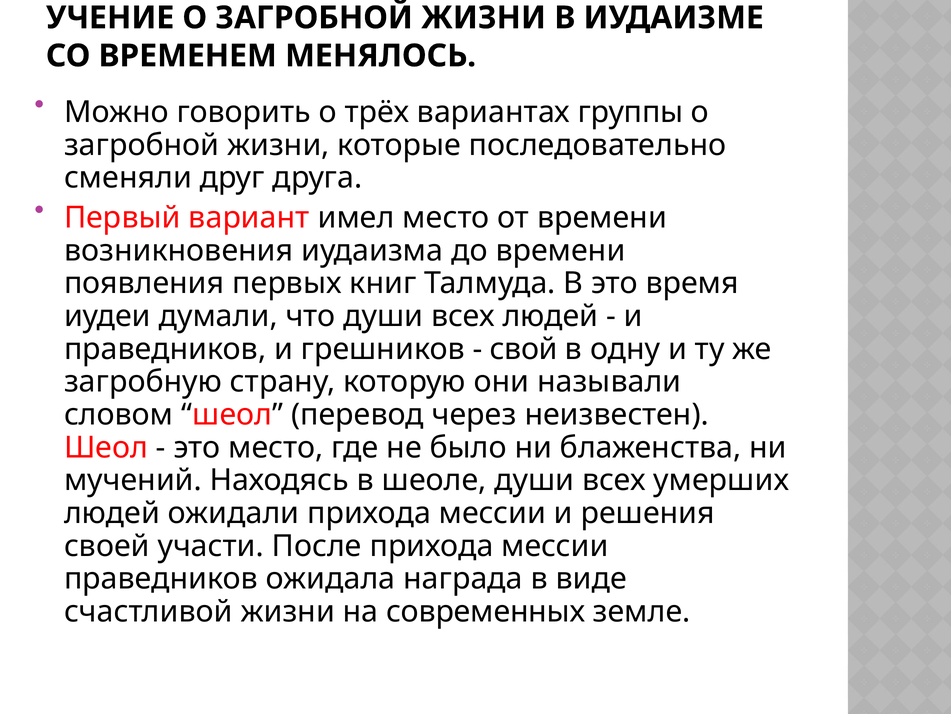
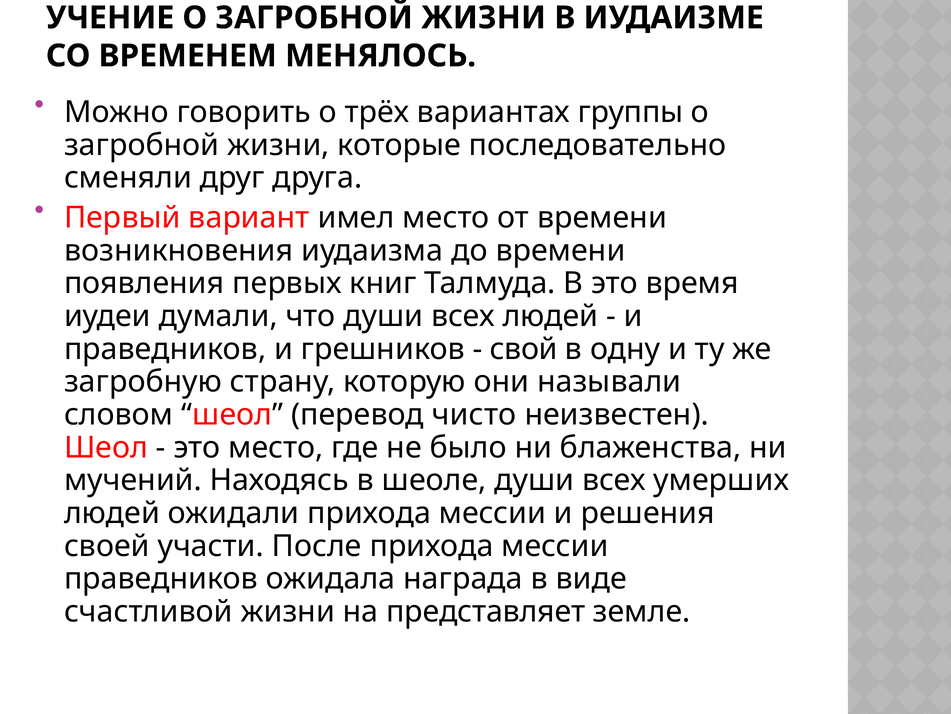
через: через -> чисто
современных: современных -> представляет
